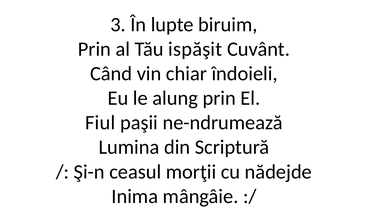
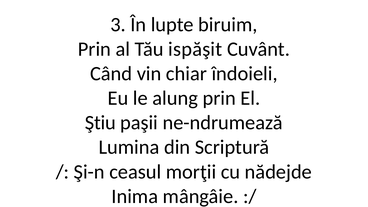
Fiul: Fiul -> Ştiu
